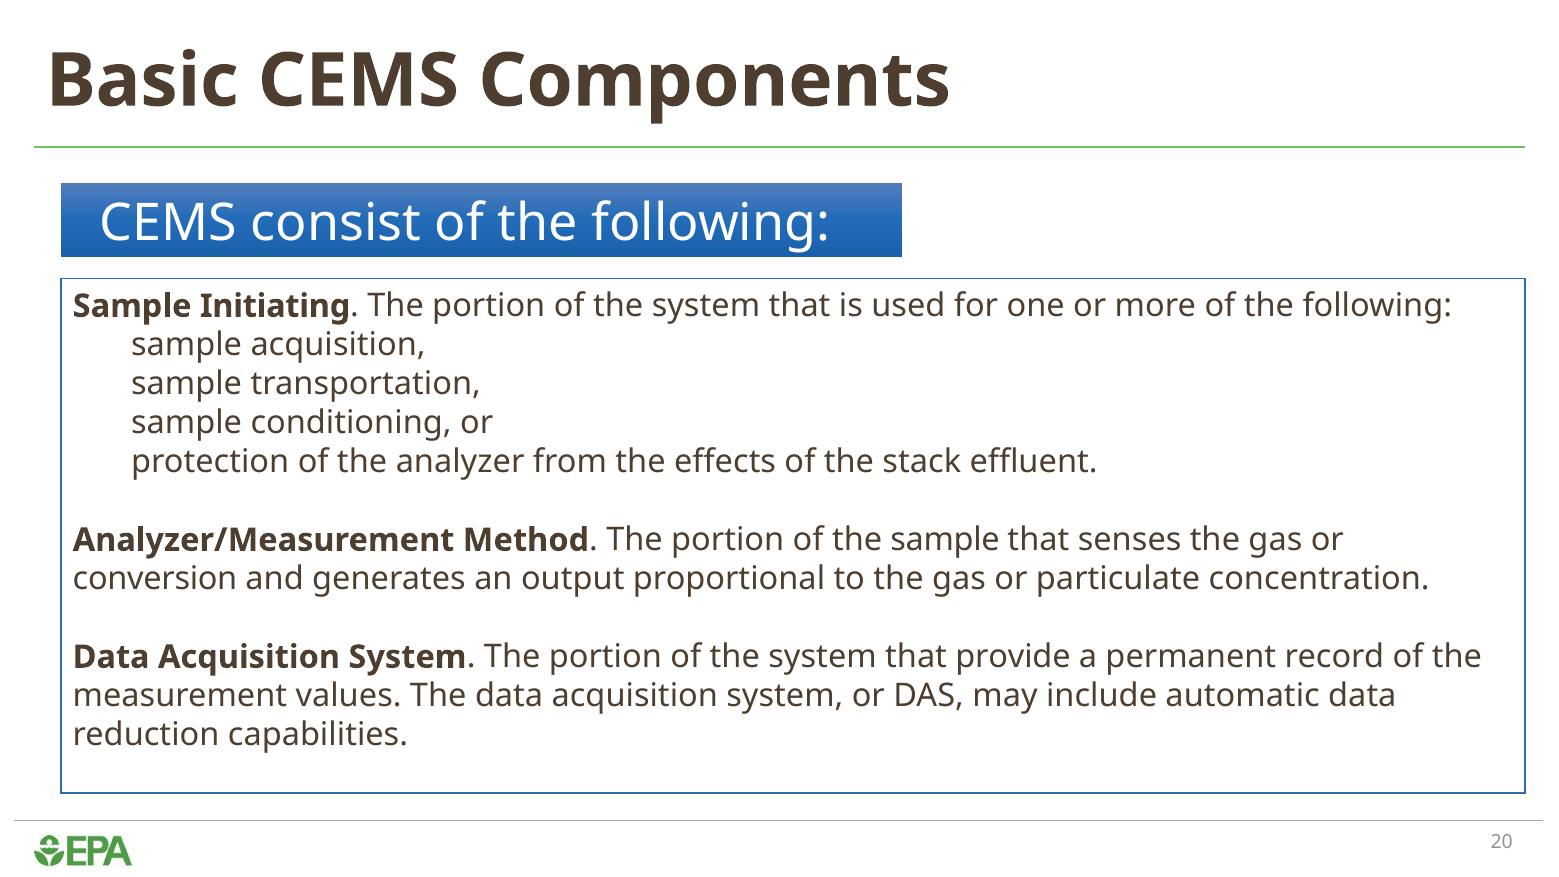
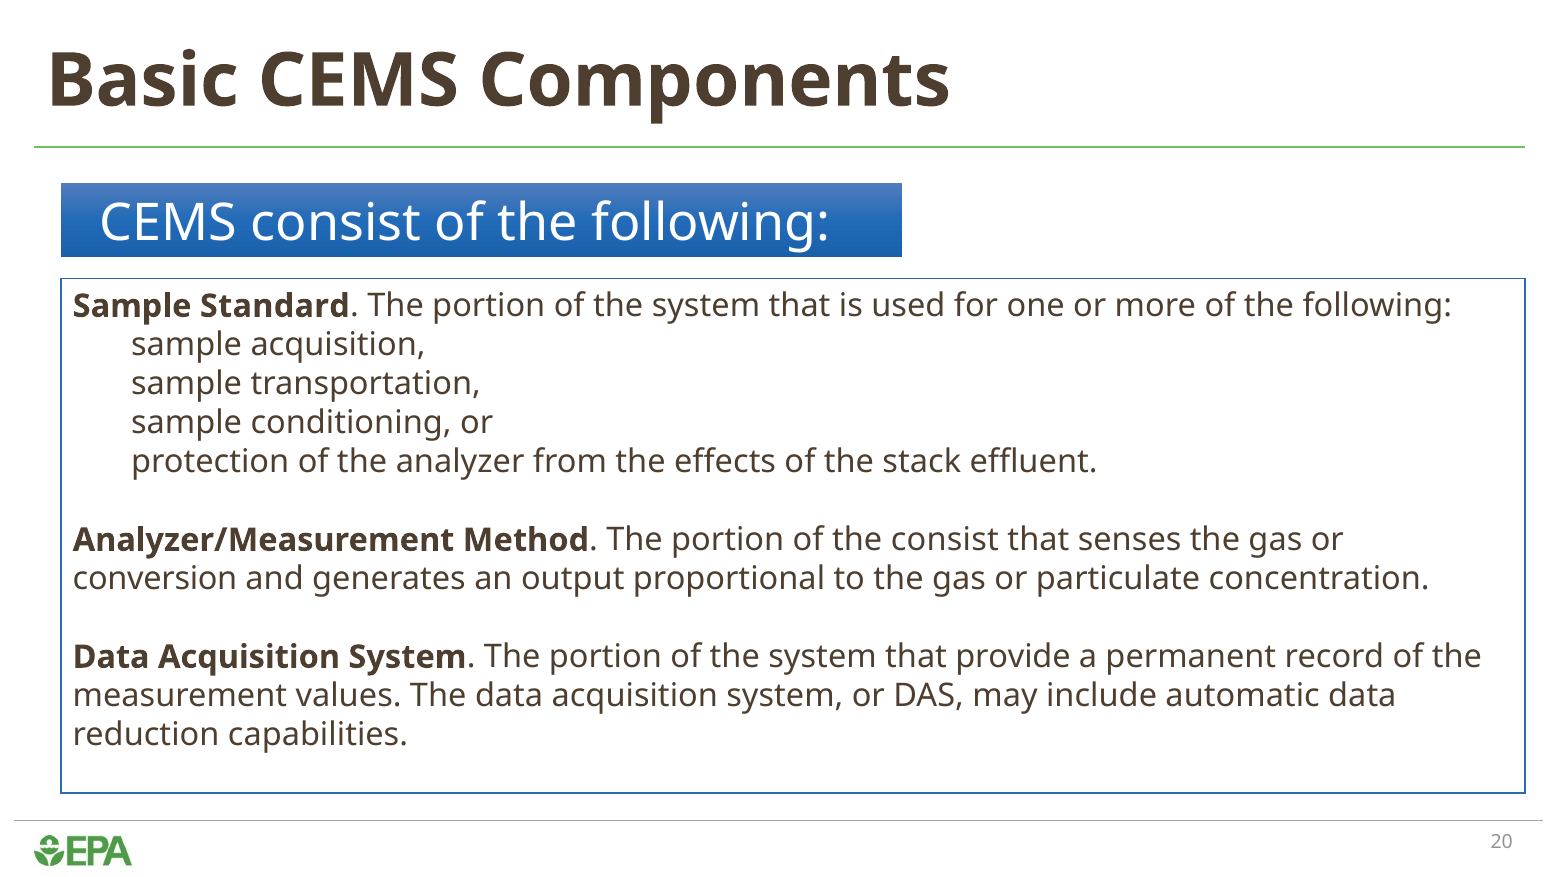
Initiating: Initiating -> Standard
the sample: sample -> consist
